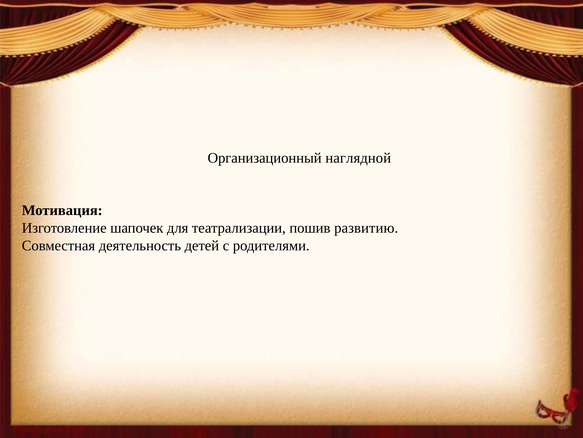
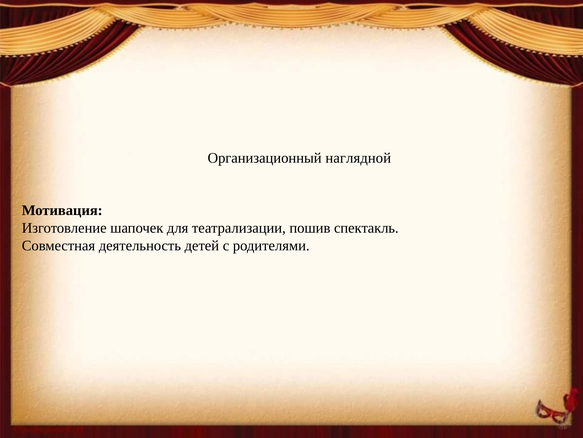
развитию: развитию -> спектакль
